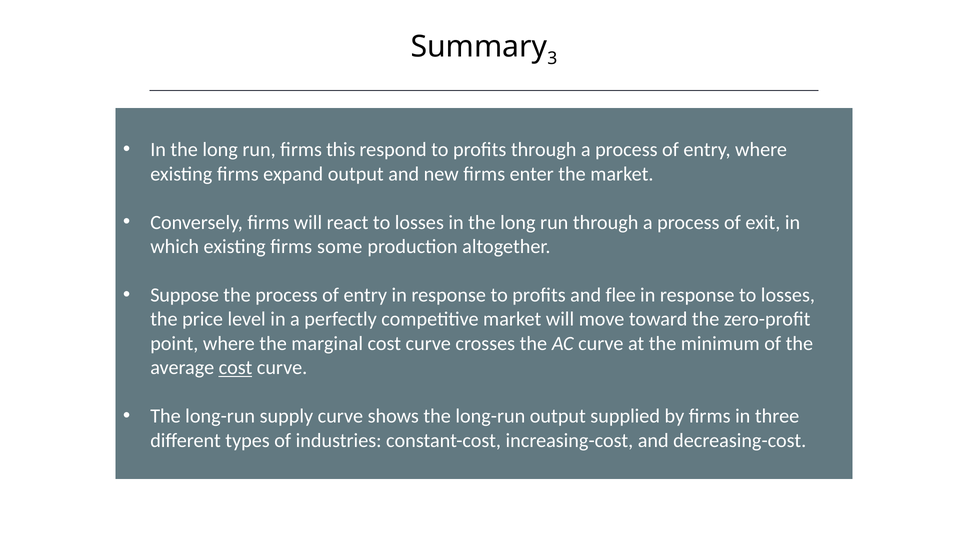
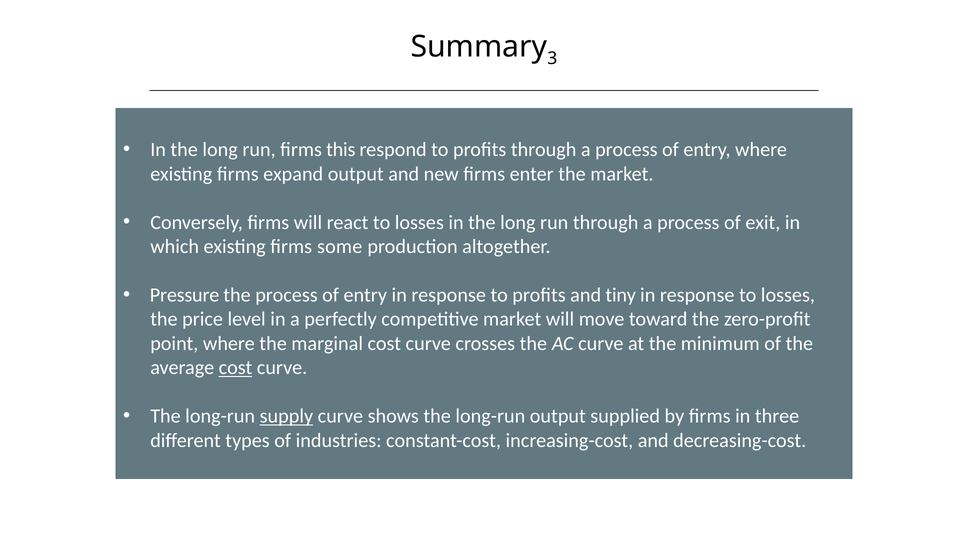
Suppose: Suppose -> Pressure
flee: flee -> tiny
supply underline: none -> present
